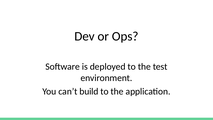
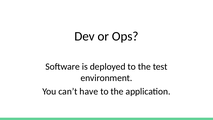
build: build -> have
